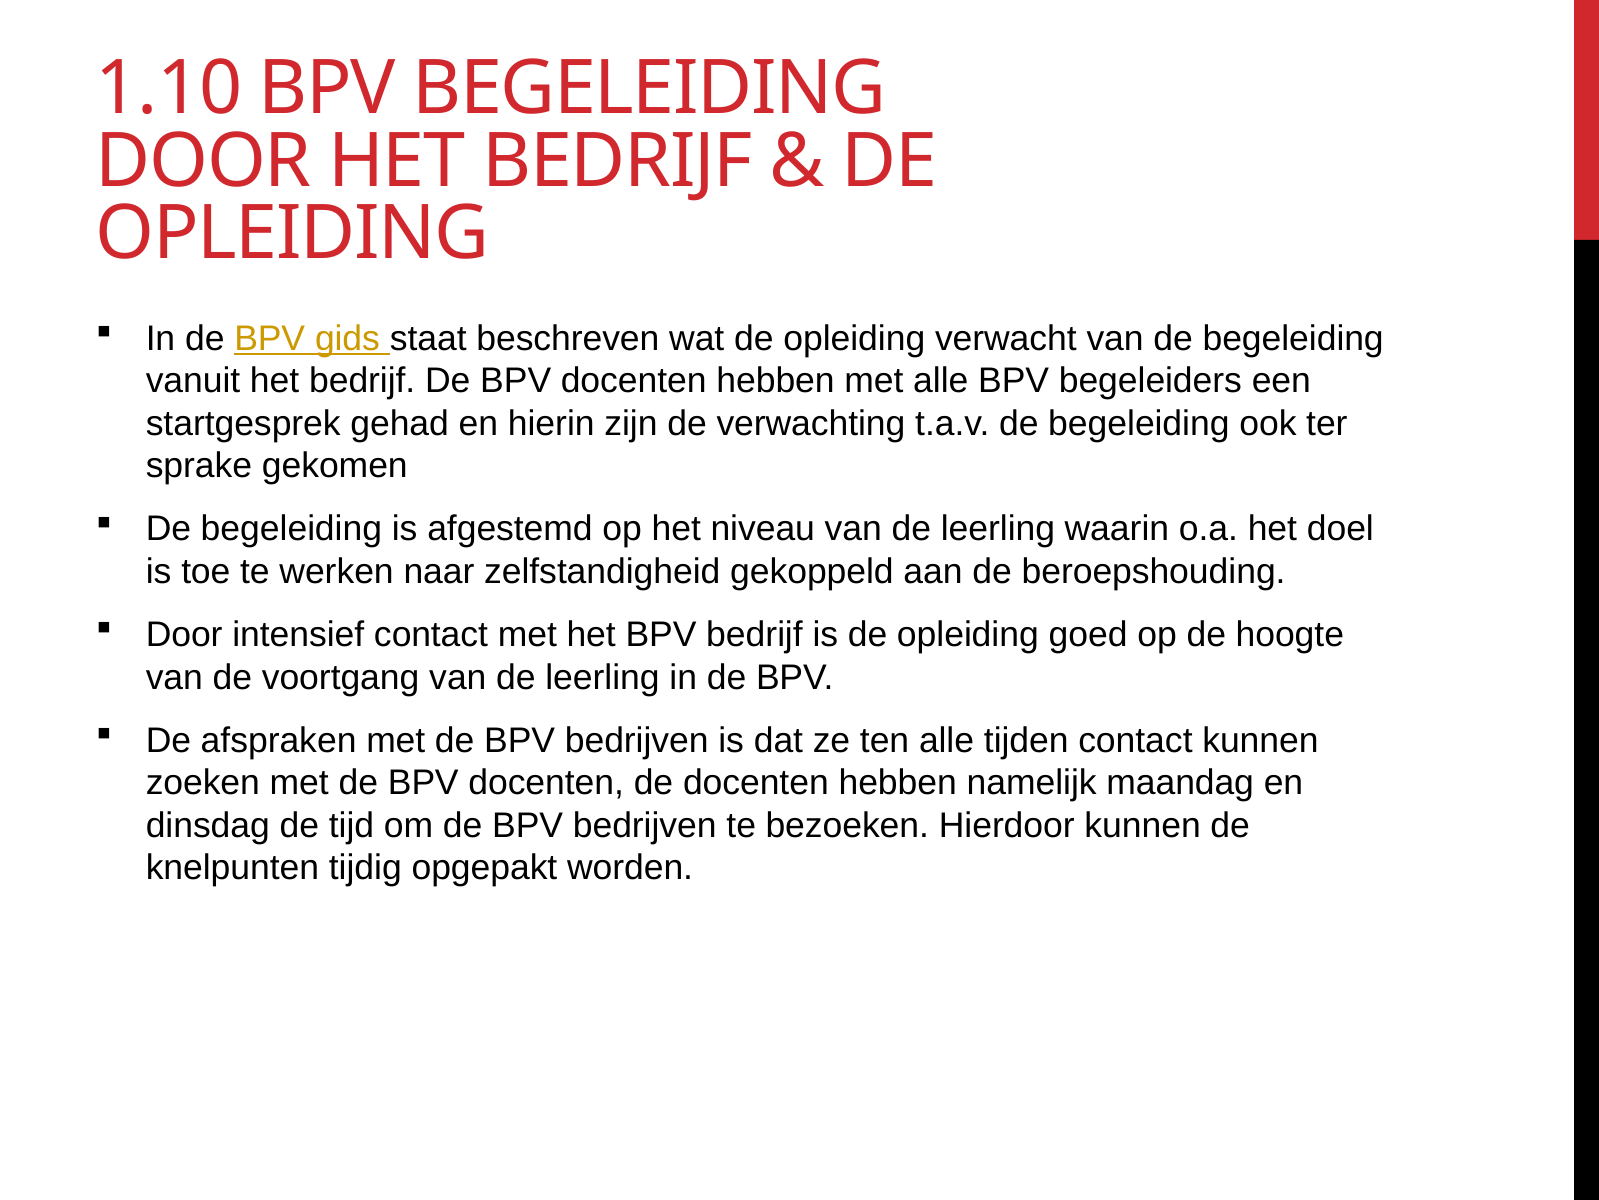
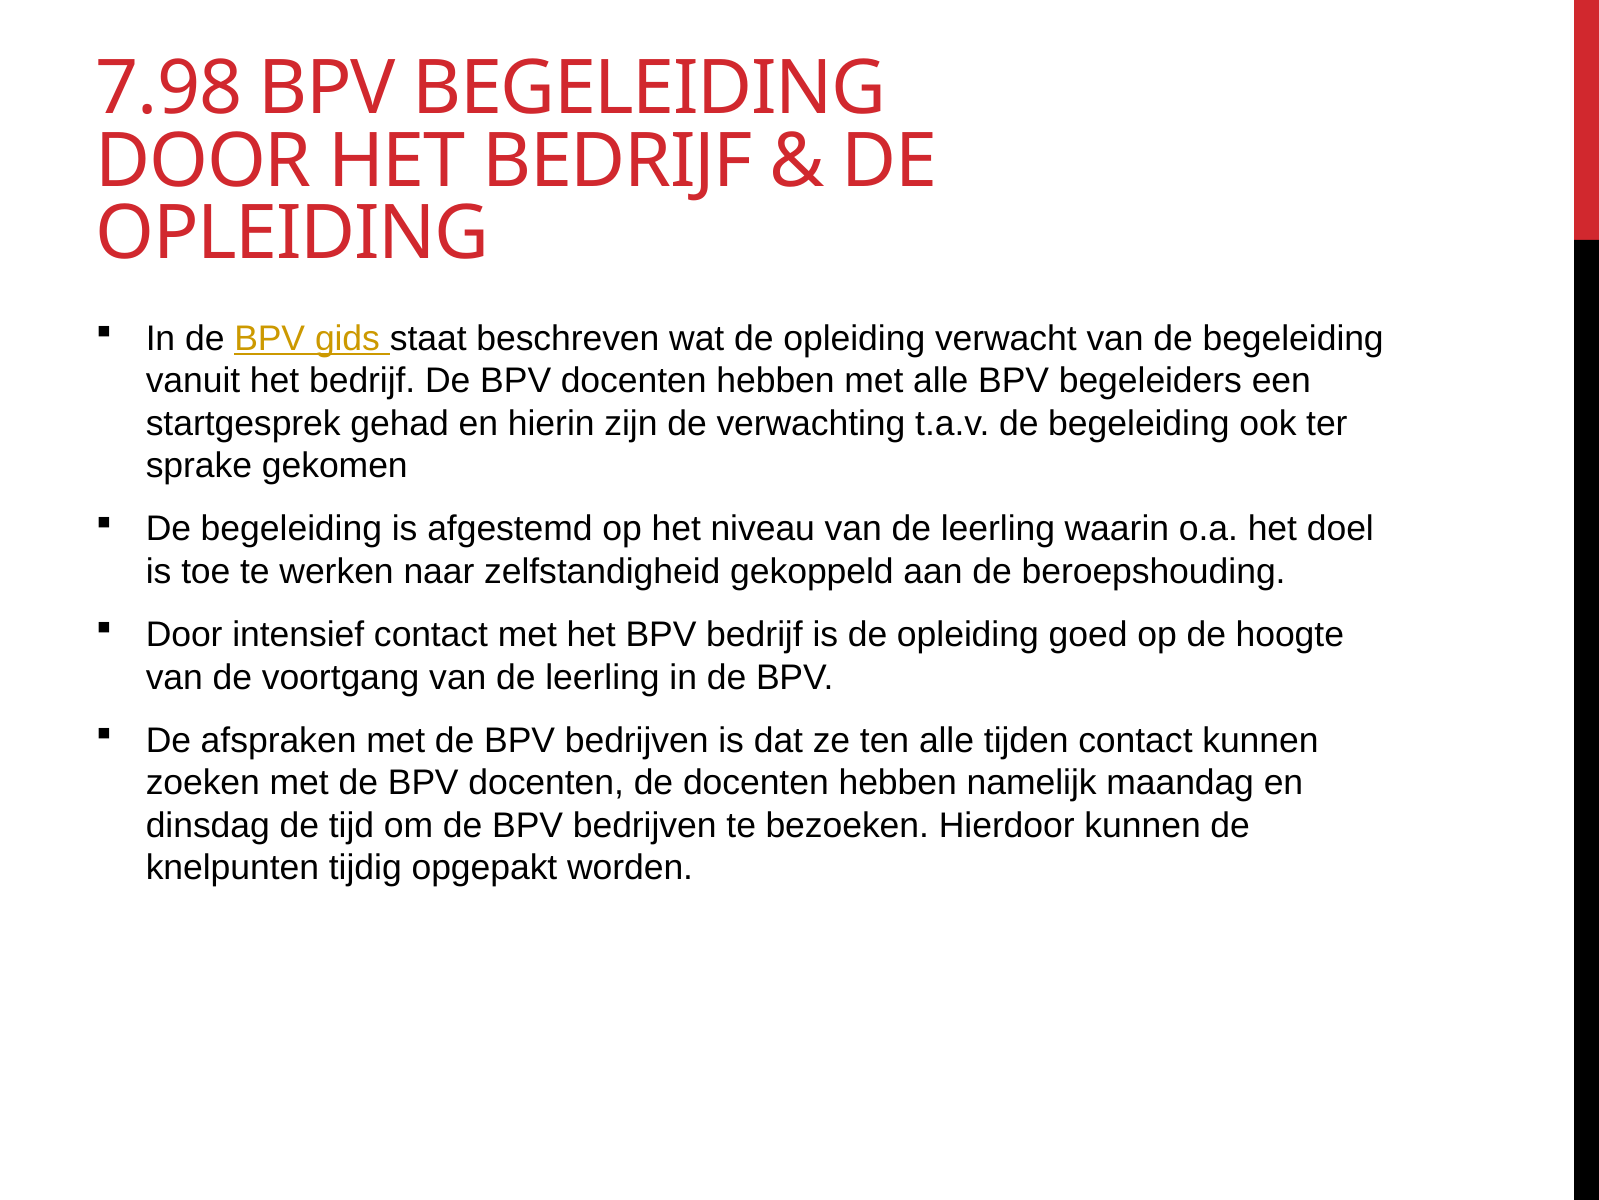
1.10: 1.10 -> 7.98
